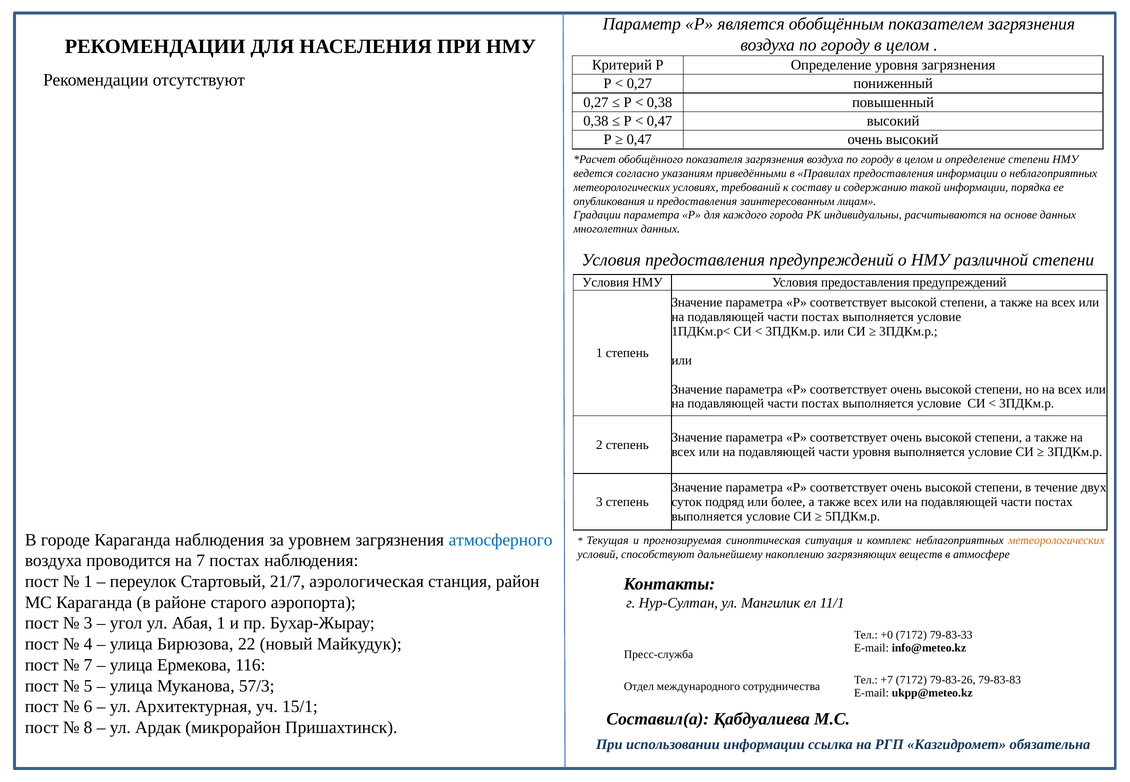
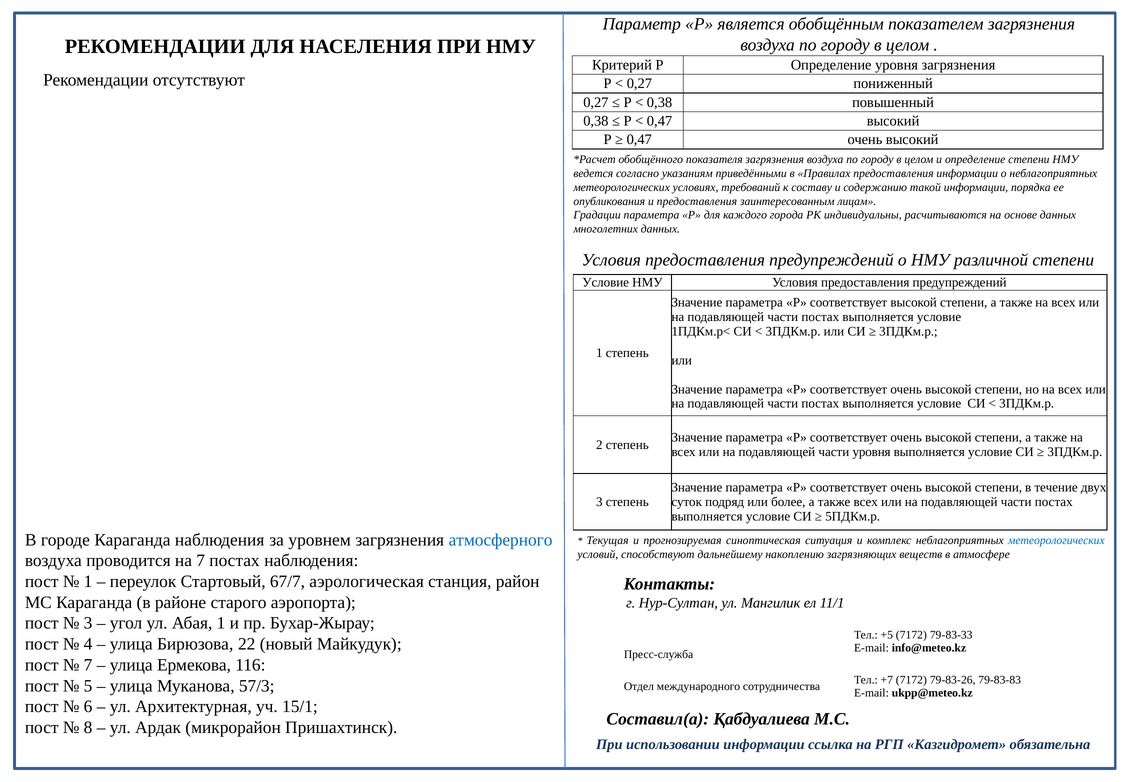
Условия at (606, 283): Условия -> Условие
метеорологических at (1056, 541) colour: orange -> blue
21/7: 21/7 -> 67/7
+0: +0 -> +5
